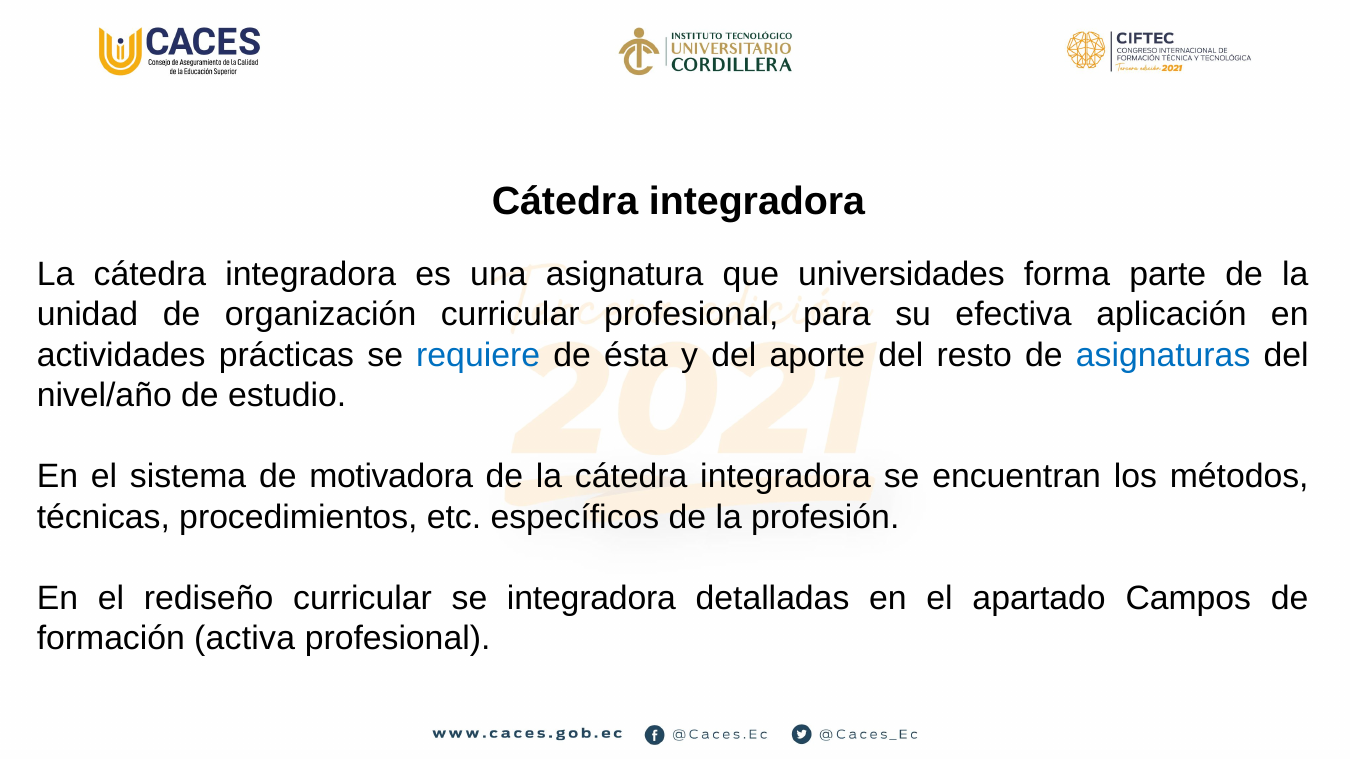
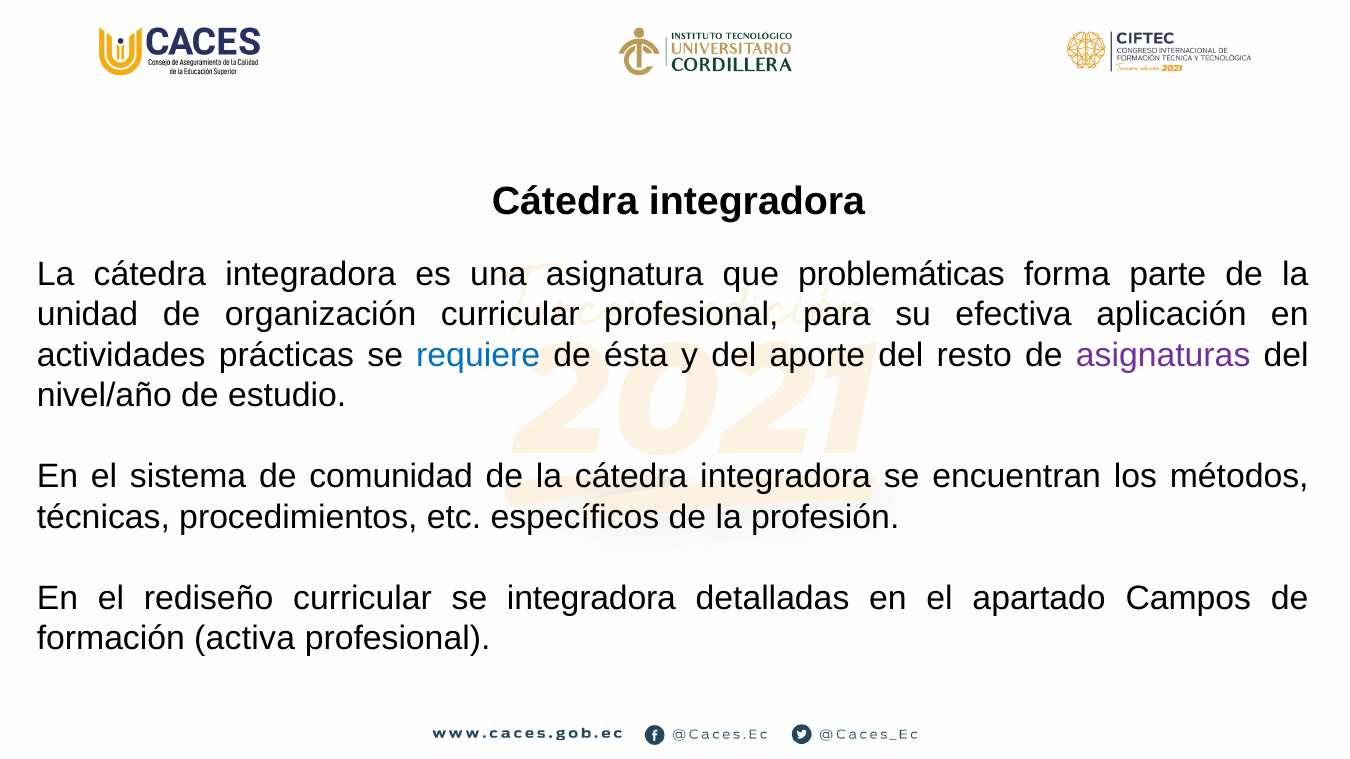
universidades: universidades -> problemáticas
asignaturas colour: blue -> purple
motivadora: motivadora -> comunidad
